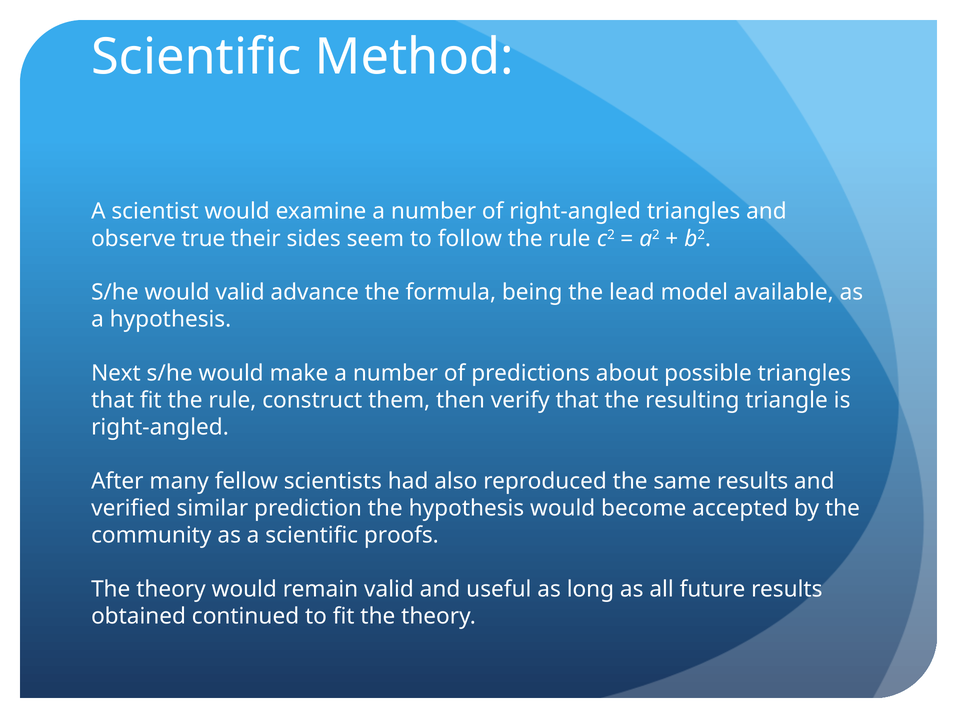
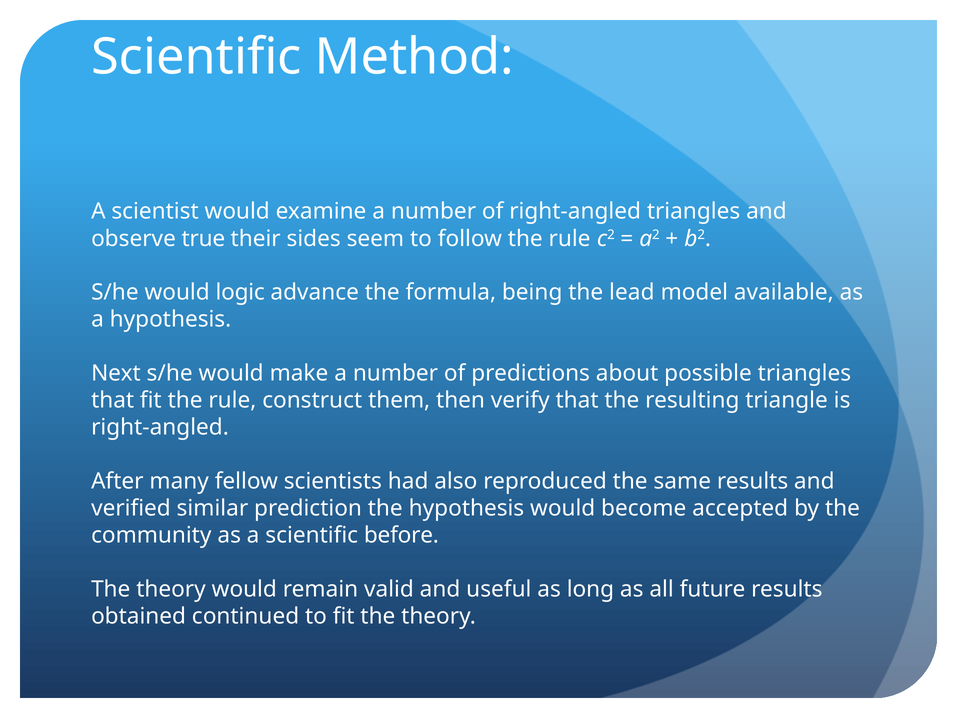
would valid: valid -> logic
proofs: proofs -> before
